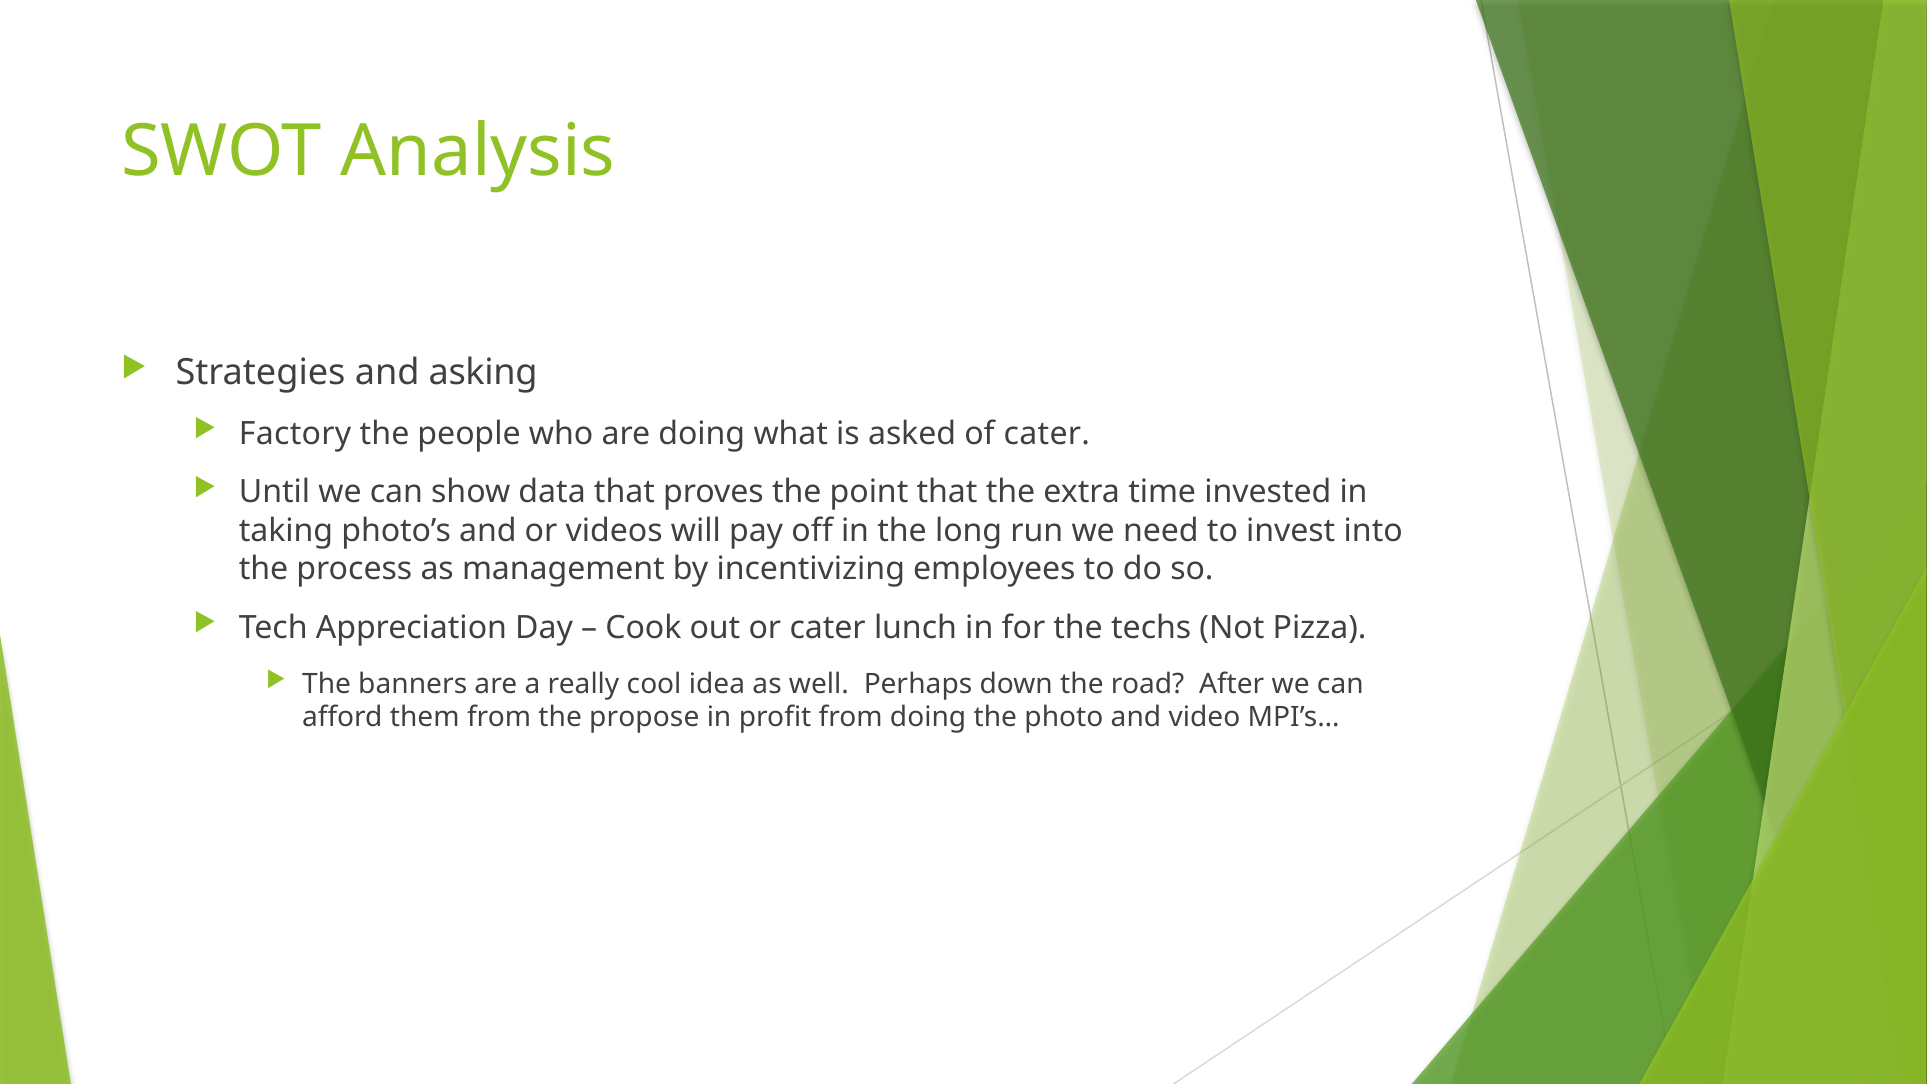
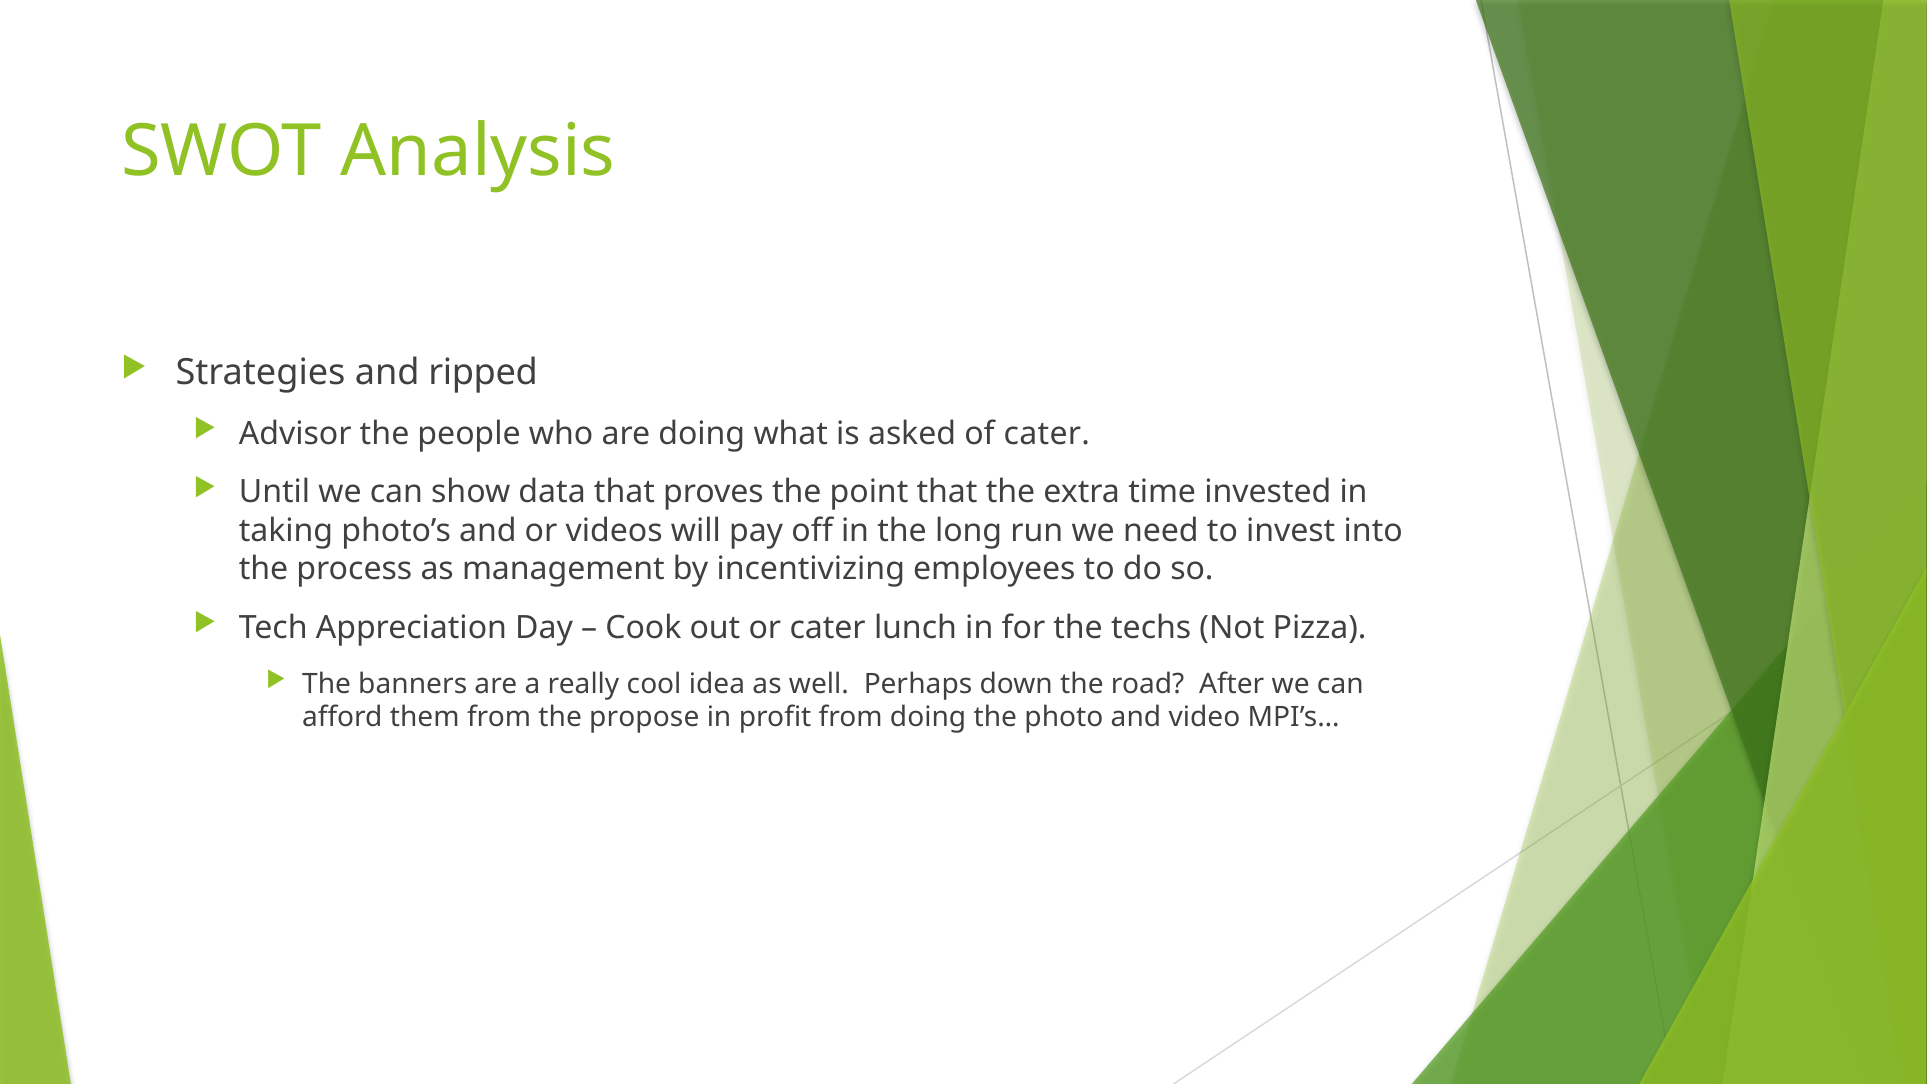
asking: asking -> ripped
Factory: Factory -> Advisor
